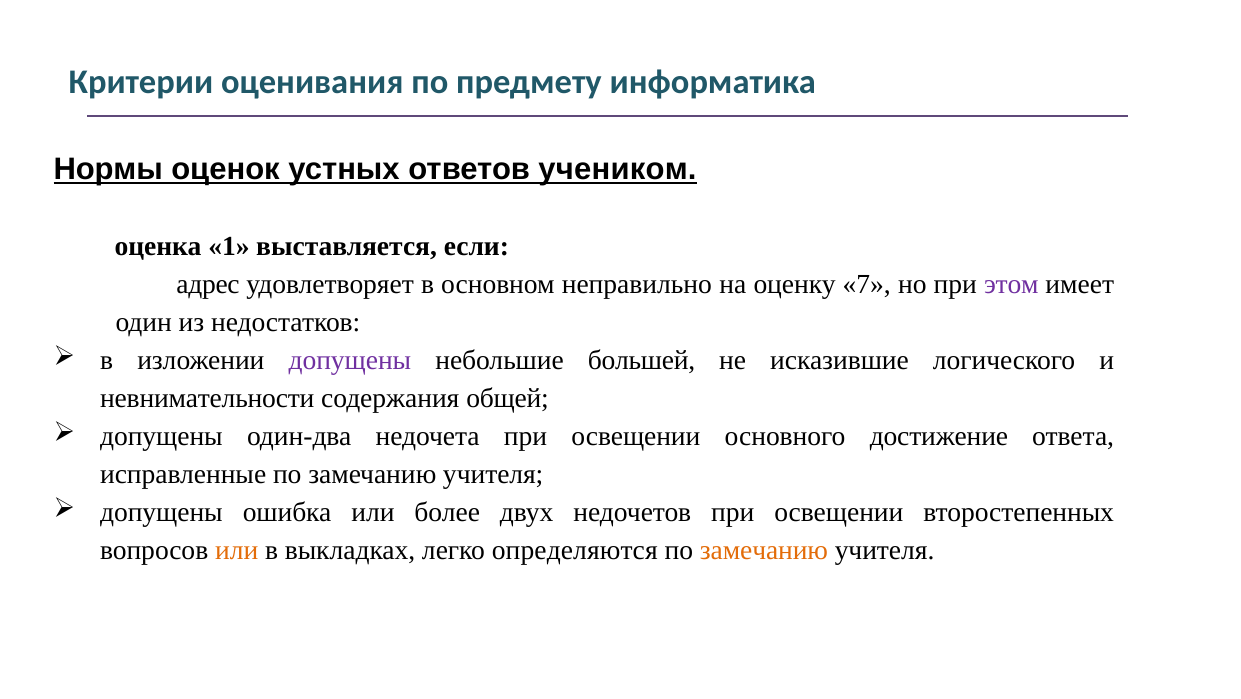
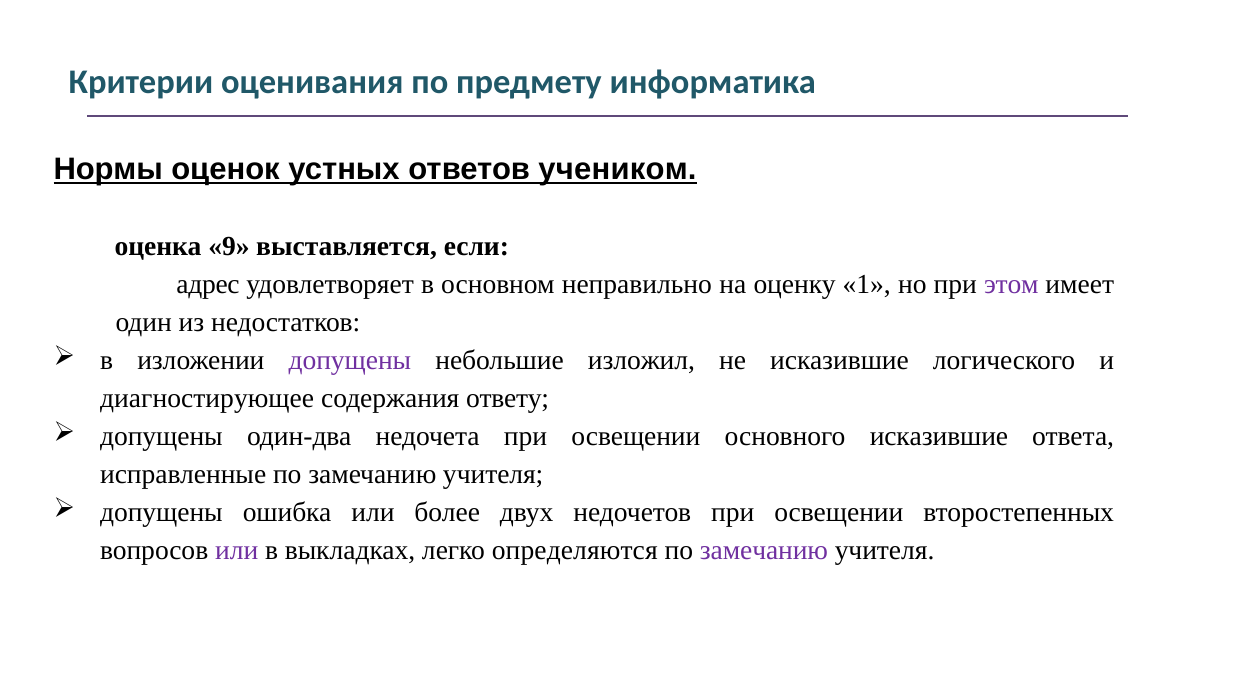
1: 1 -> 9
7: 7 -> 1
большей: большей -> изложил
невнимательности: невнимательности -> диагностирующее
общей: общей -> ответу
основного достижение: достижение -> исказившие
или at (237, 551) colour: orange -> purple
замечанию at (764, 551) colour: orange -> purple
